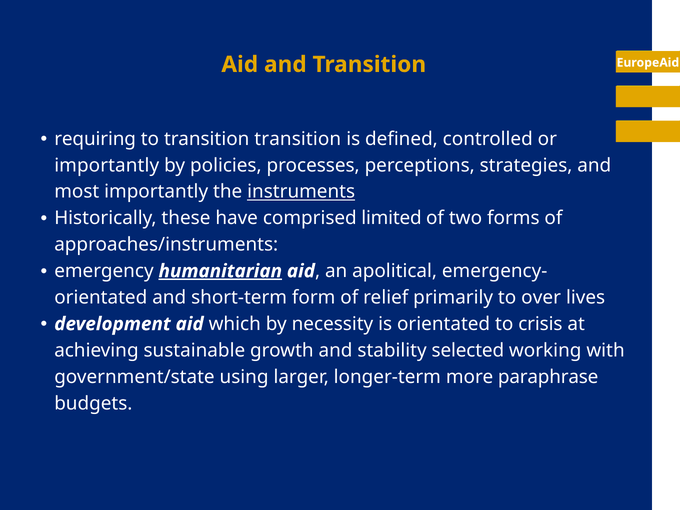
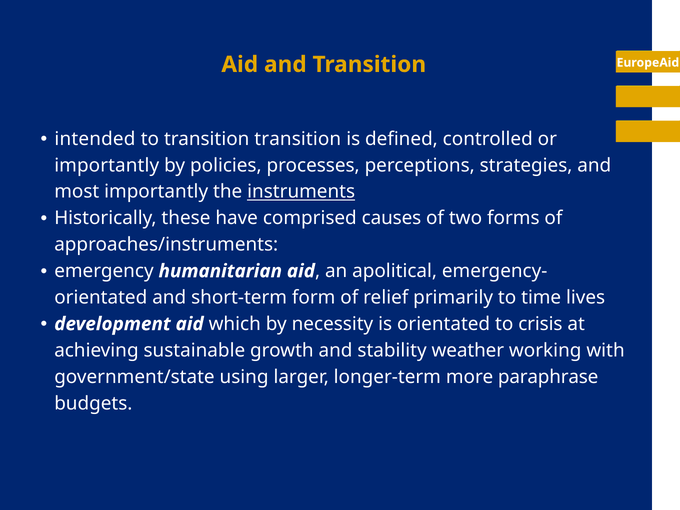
requiring: requiring -> intended
limited: limited -> causes
humanitarian underline: present -> none
over: over -> time
selected: selected -> weather
